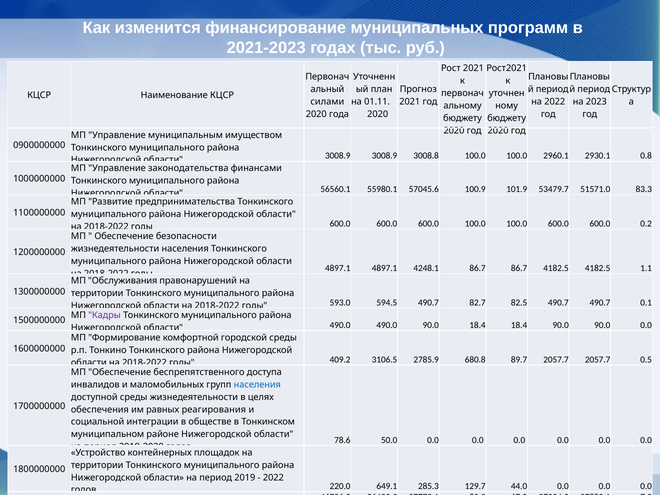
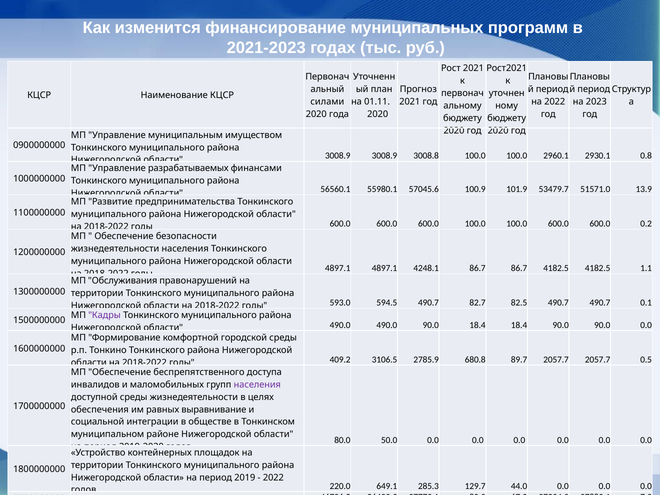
законодательства: законодательства -> разрабатываемых
83.3: 83.3 -> 13.9
населения at (257, 385) colour: blue -> purple
реагирования: реагирования -> выравнивание
78.6: 78.6 -> 80.0
